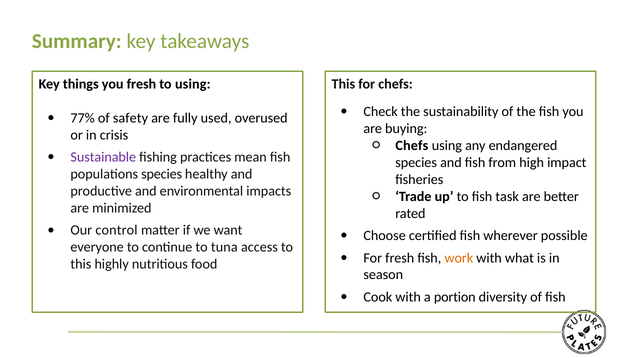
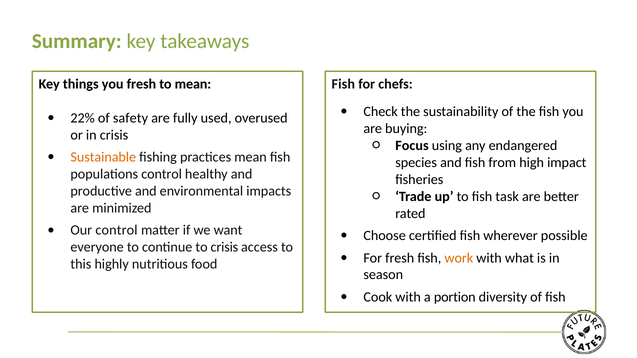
to using: using -> mean
This at (343, 84): This -> Fish
77%: 77% -> 22%
Chefs at (412, 146): Chefs -> Focus
Sustainable colour: purple -> orange
populations species: species -> control
to tuna: tuna -> crisis
